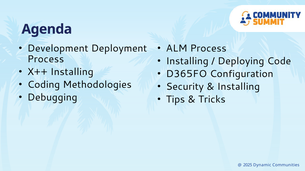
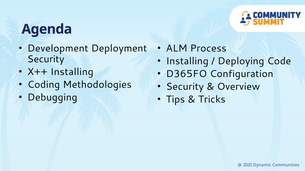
Process at (46, 59): Process -> Security
Installing at (238, 87): Installing -> Overview
